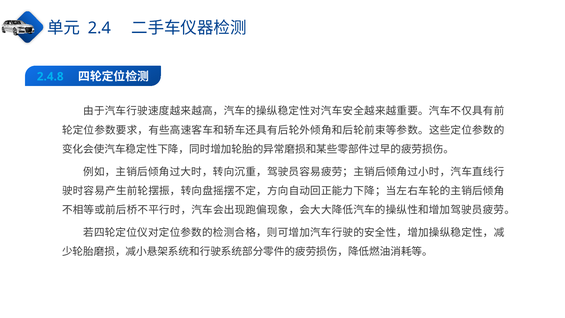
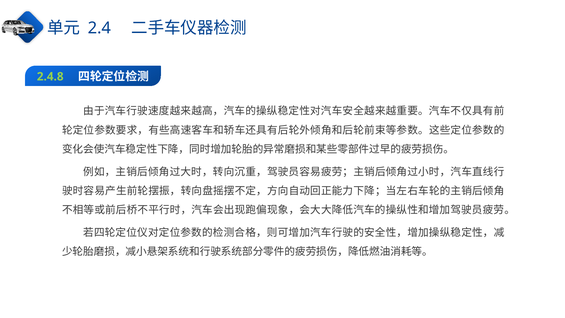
2.4.8 colour: light blue -> light green
